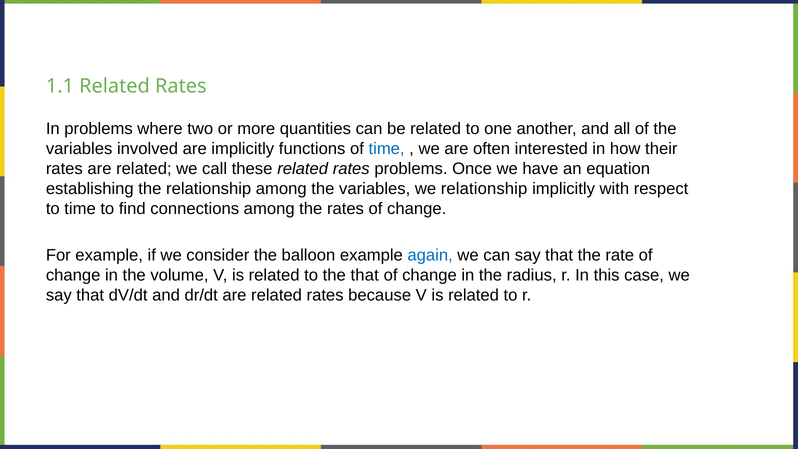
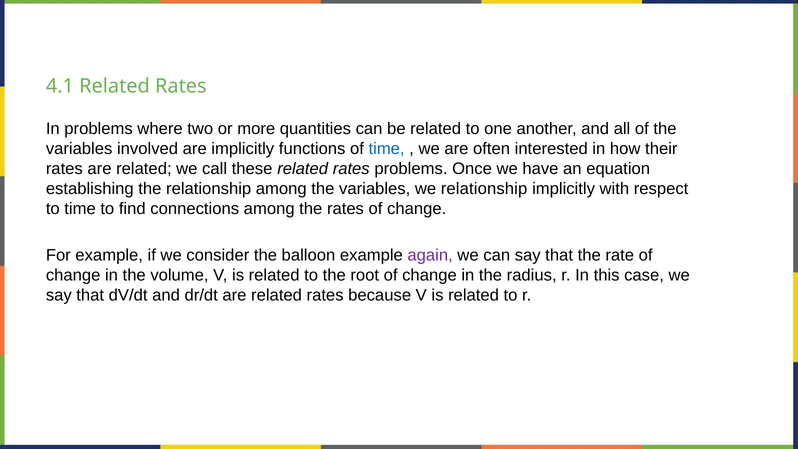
1.1: 1.1 -> 4.1
again colour: blue -> purple
the that: that -> root
